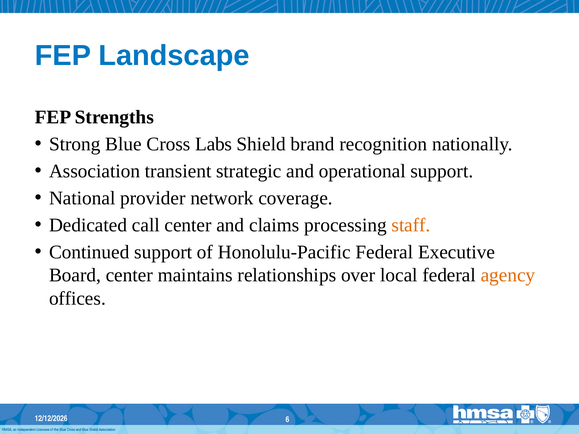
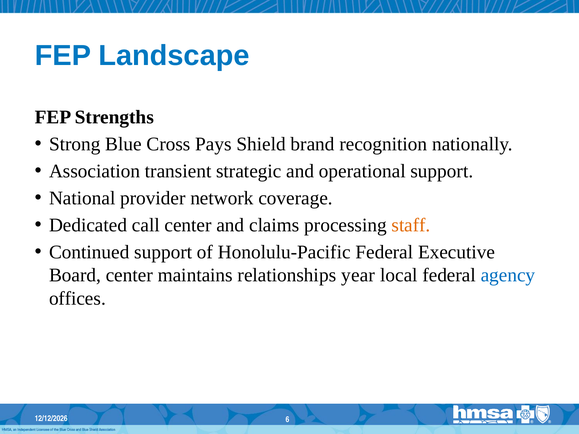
Labs: Labs -> Pays
over: over -> year
agency colour: orange -> blue
